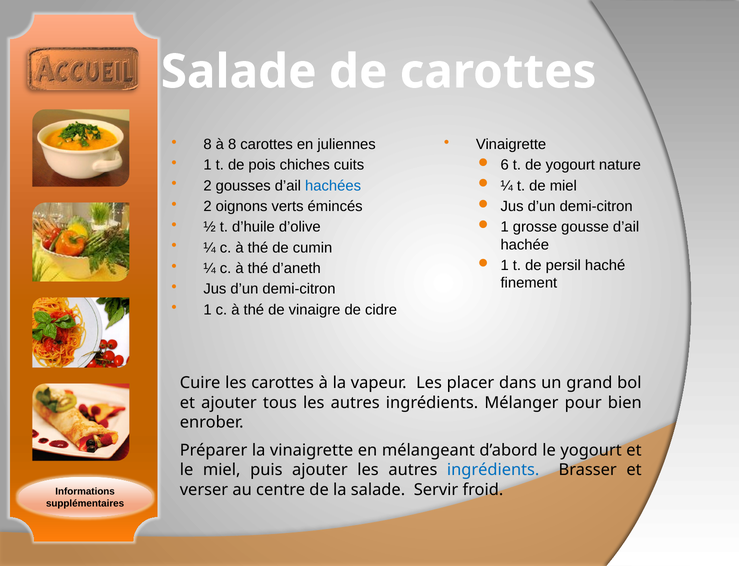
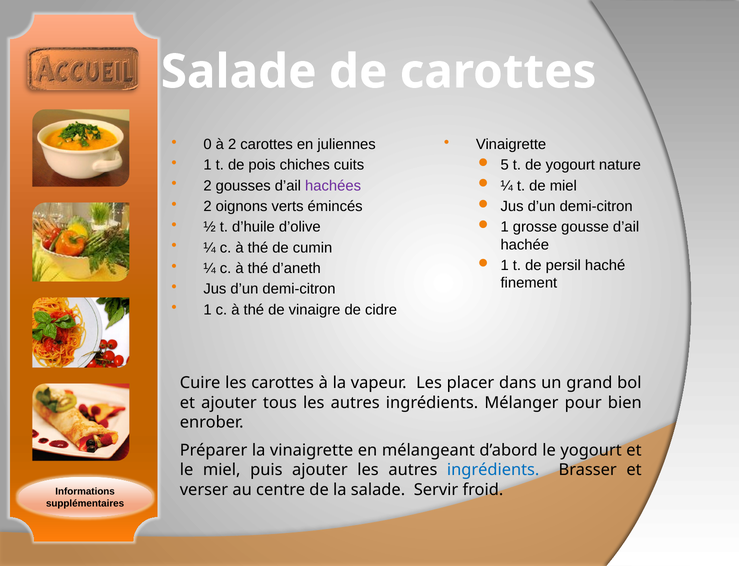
8 at (208, 144): 8 -> 0
à 8: 8 -> 2
6: 6 -> 5
hachées colour: blue -> purple
